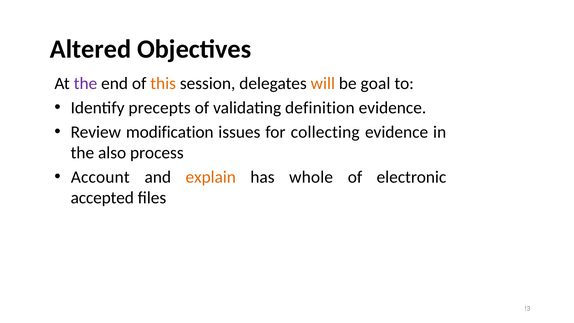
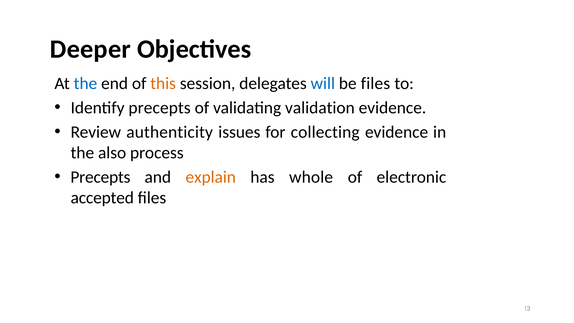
Altered: Altered -> Deeper
the at (85, 83) colour: purple -> blue
will colour: orange -> blue
be goal: goal -> files
definition: definition -> validation
modification: modification -> authenticity
Account at (100, 177): Account -> Precepts
